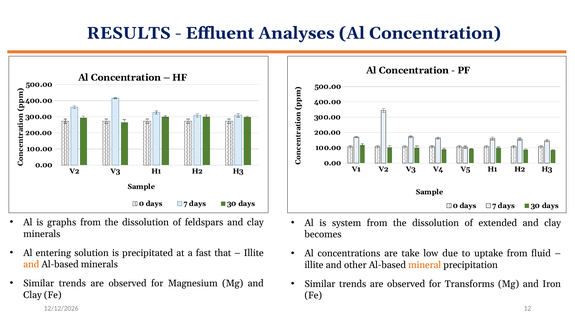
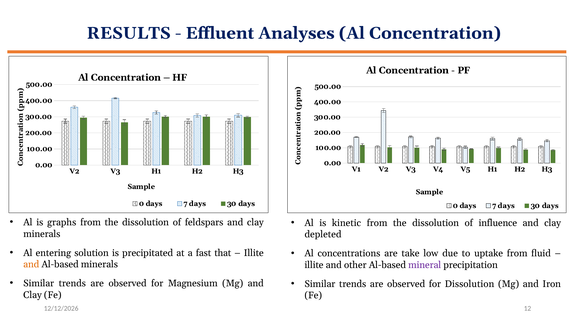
system: system -> kinetic
extended: extended -> influence
becomes: becomes -> depleted
mineral colour: orange -> purple
for Transforms: Transforms -> Dissolution
